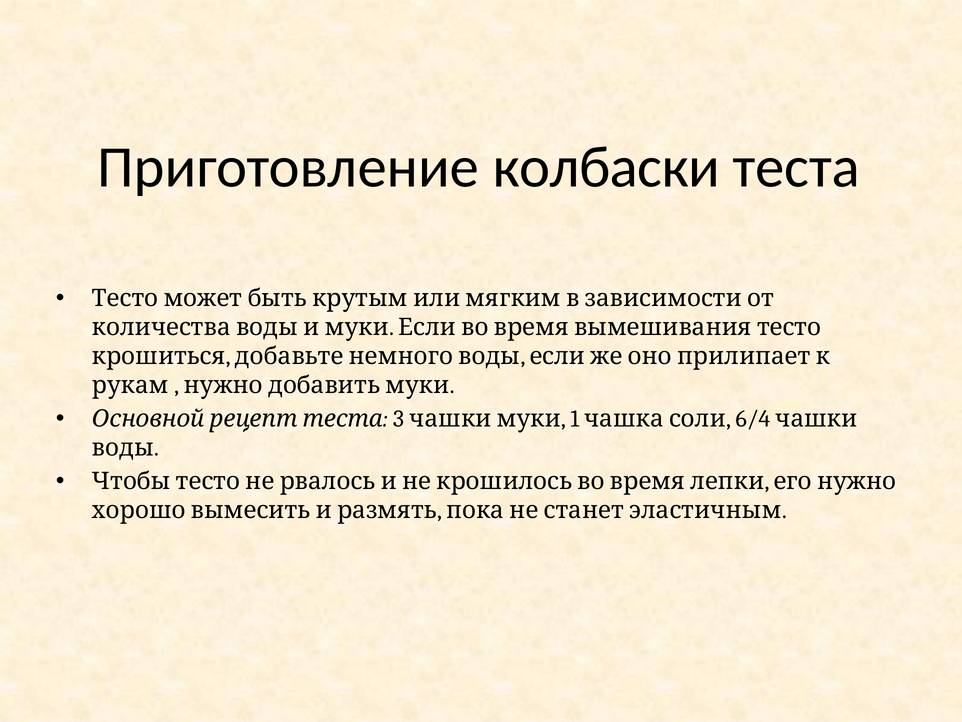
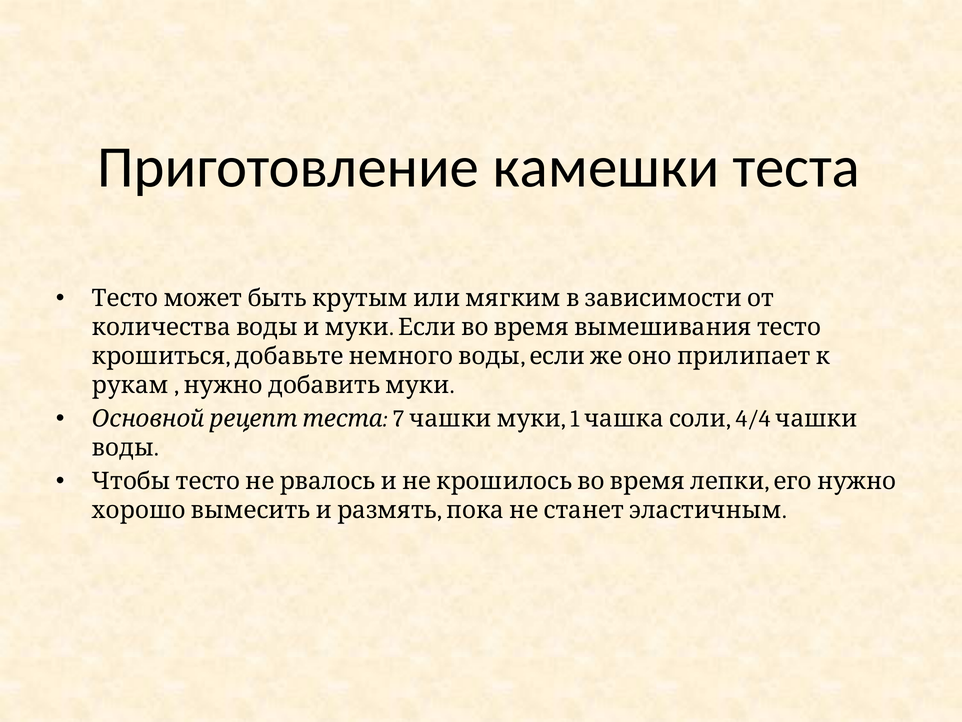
колбаски: колбаски -> камешки
3: 3 -> 7
6/4: 6/4 -> 4/4
